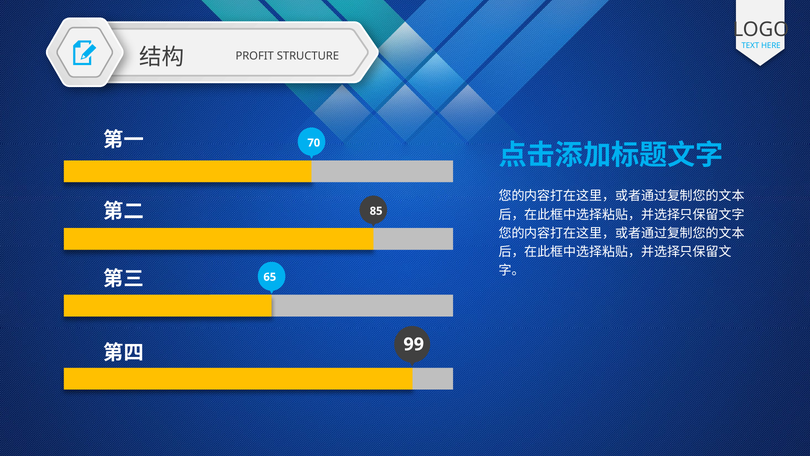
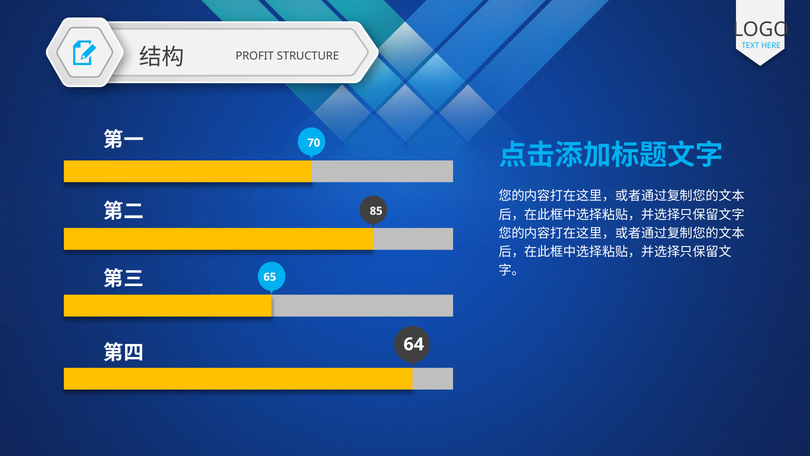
99: 99 -> 64
